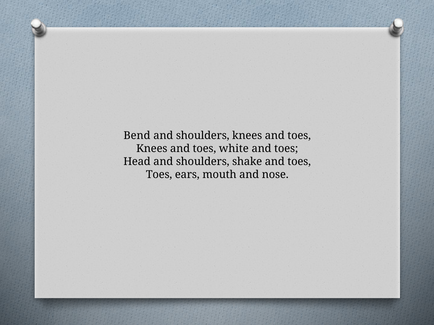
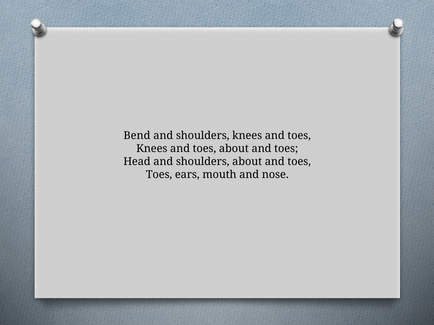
toes white: white -> about
shoulders shake: shake -> about
